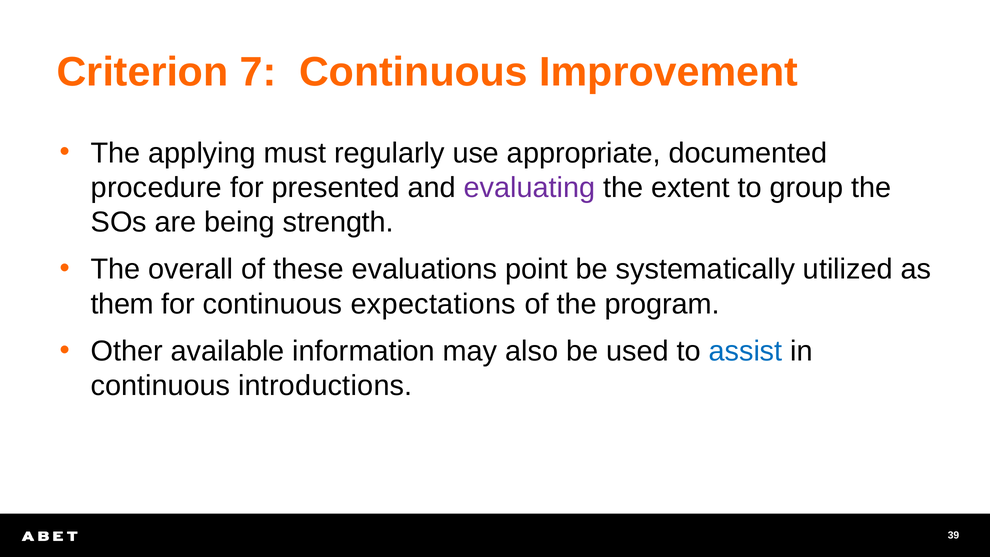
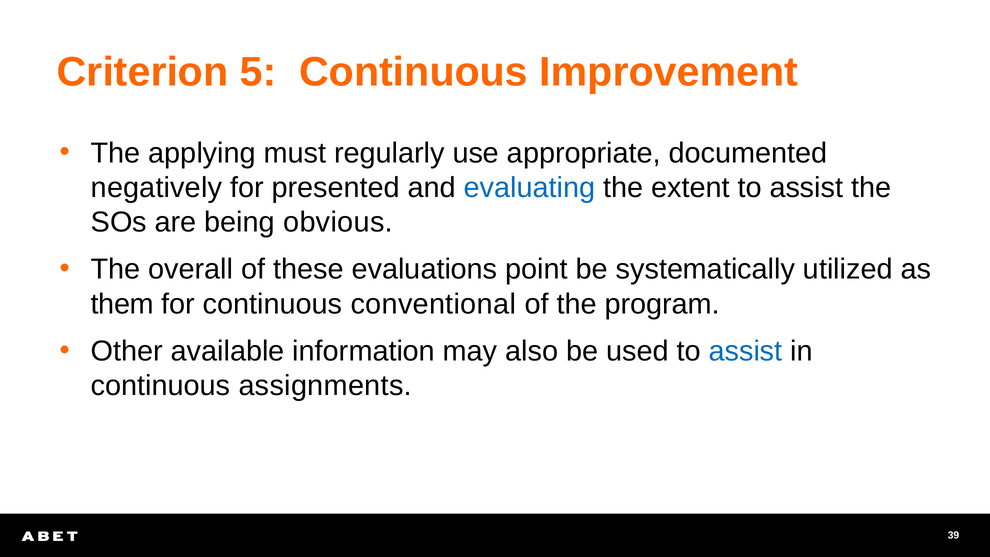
7: 7 -> 5
procedure: procedure -> negatively
evaluating colour: purple -> blue
extent to group: group -> assist
strength: strength -> obvious
expectations: expectations -> conventional
introductions: introductions -> assignments
